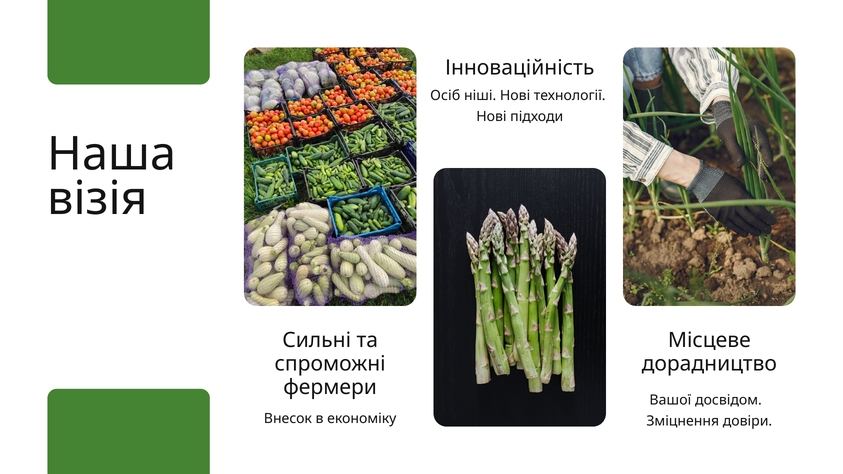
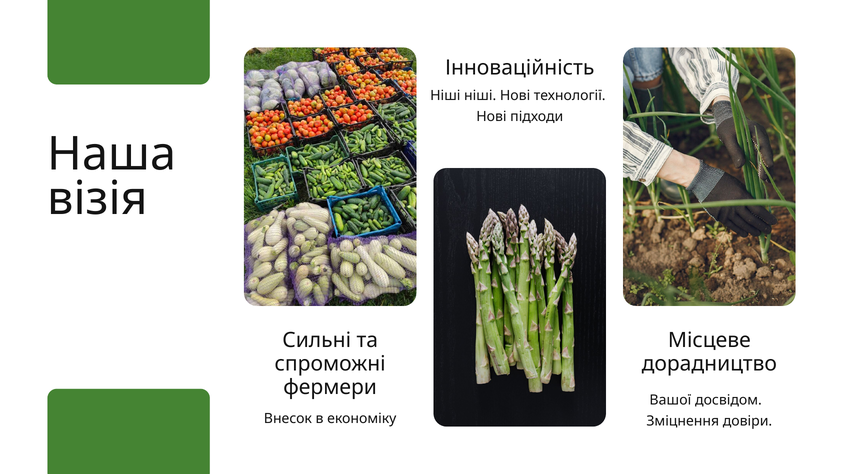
Осіб at (445, 96): Осіб -> Ніші
